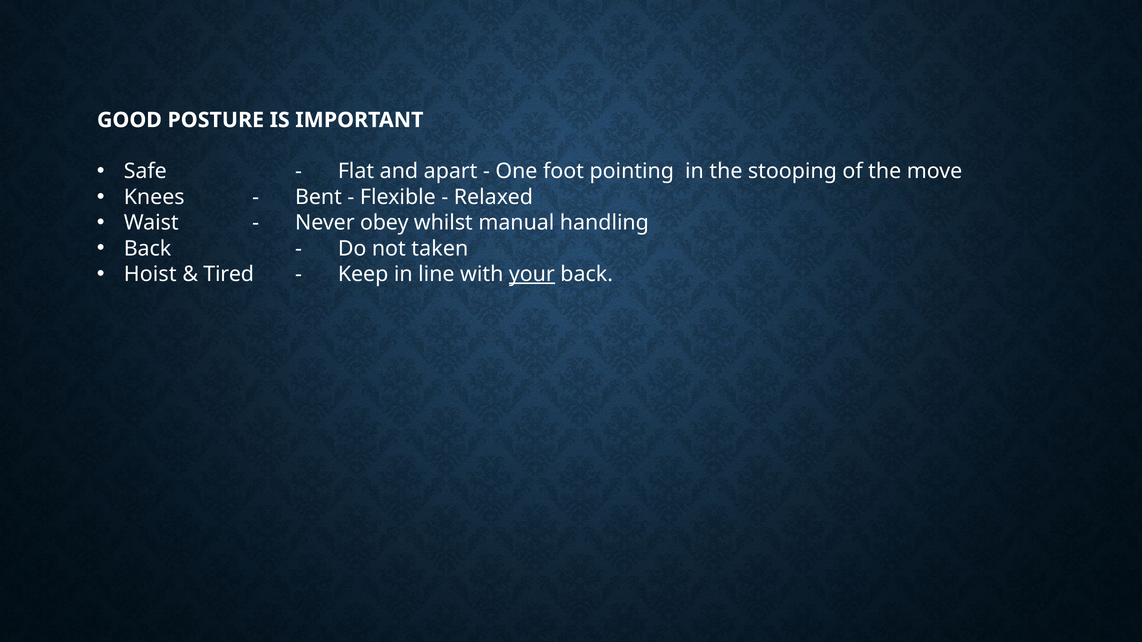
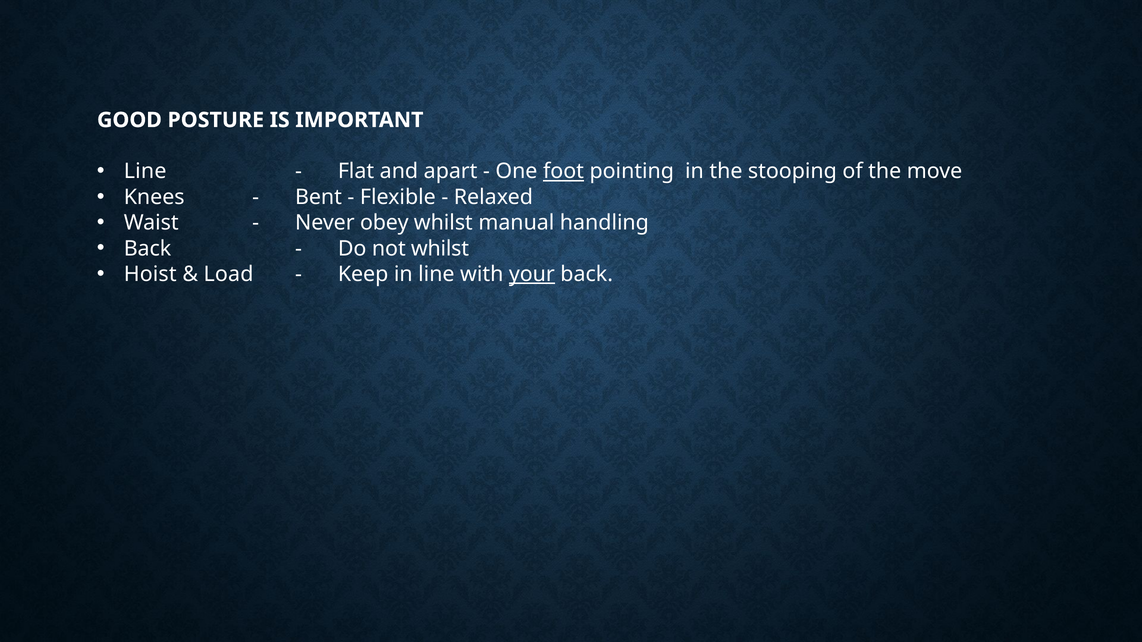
Safe at (145, 172): Safe -> Line
foot underline: none -> present
not taken: taken -> whilst
Tired: Tired -> Load
